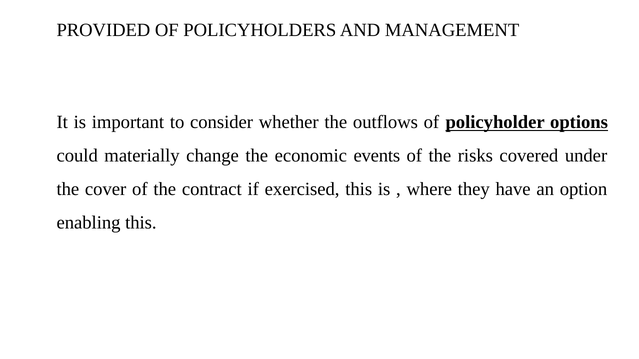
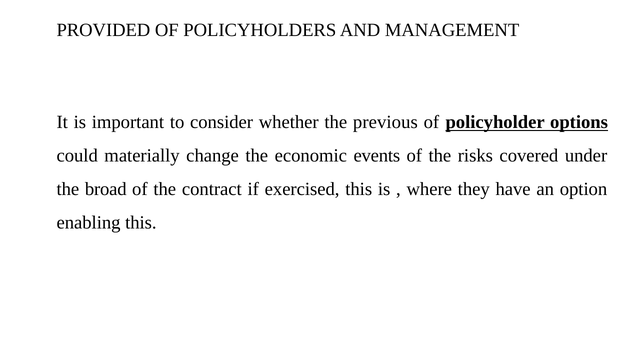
outflows: outflows -> previous
cover: cover -> broad
